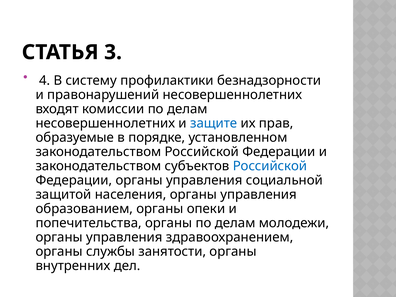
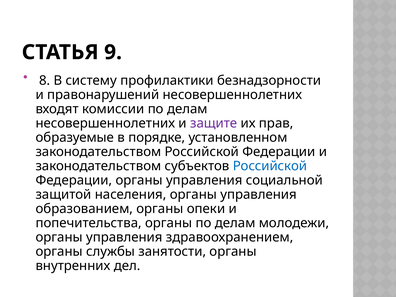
3: 3 -> 9
4: 4 -> 8
защите colour: blue -> purple
